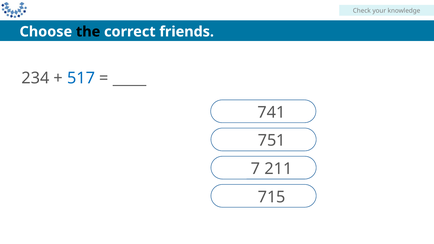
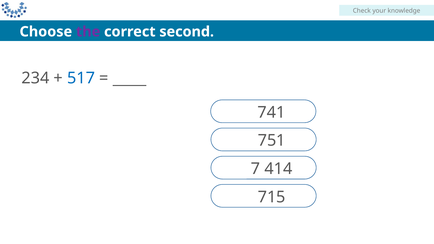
the colour: black -> purple
friends: friends -> second
211: 211 -> 414
